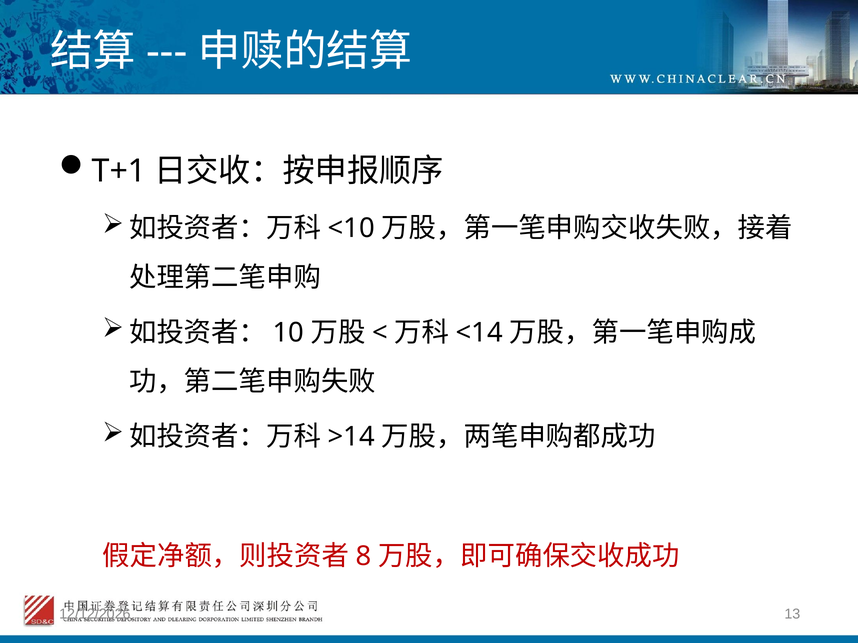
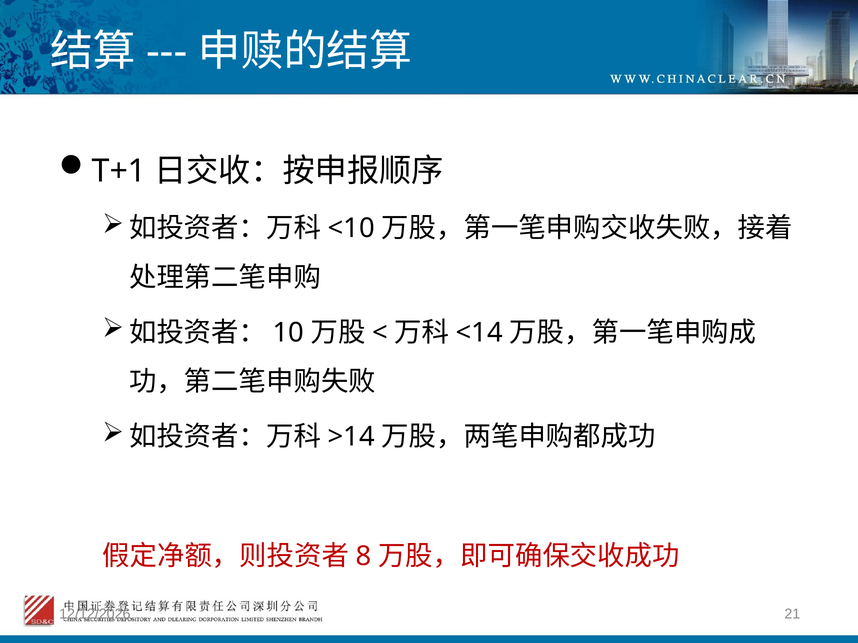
13: 13 -> 21
